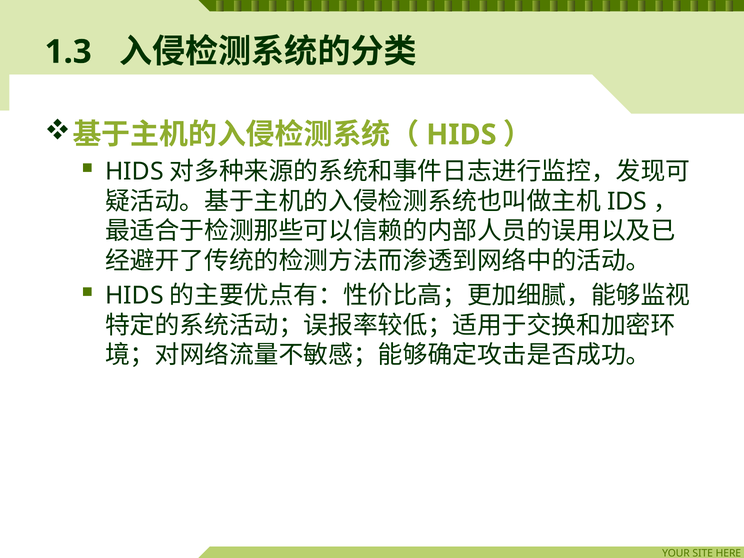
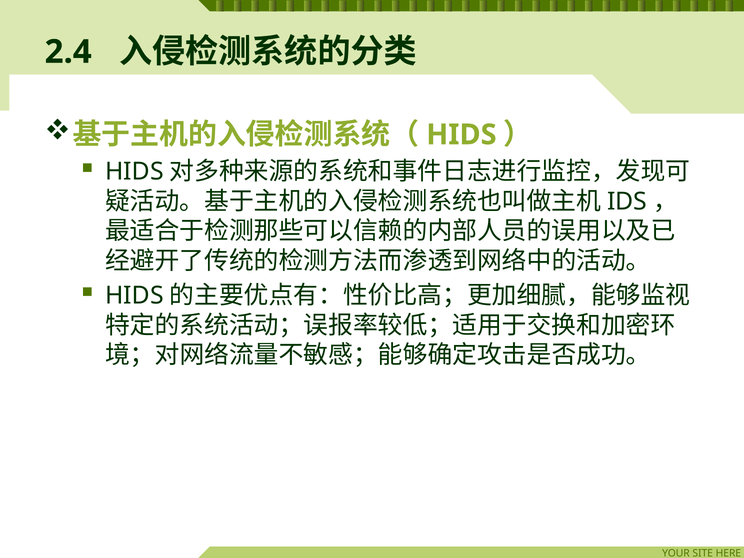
1.3: 1.3 -> 2.4
